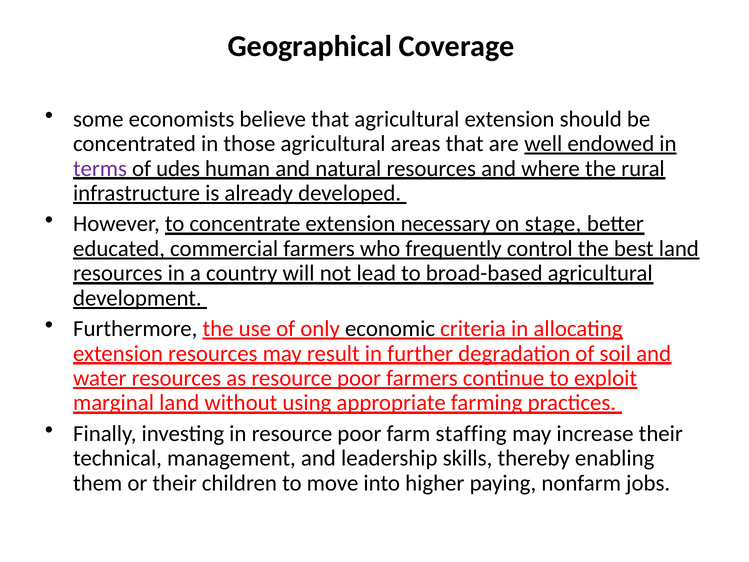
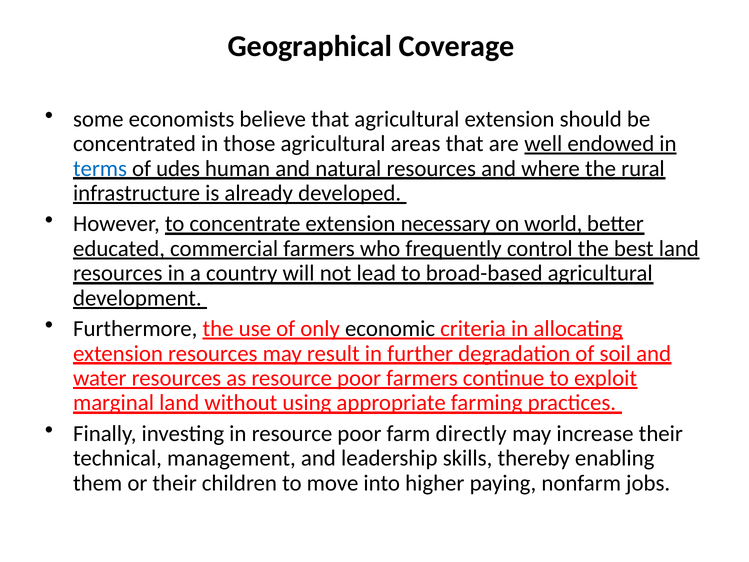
terms colour: purple -> blue
stage: stage -> world
staffing: staffing -> directly
